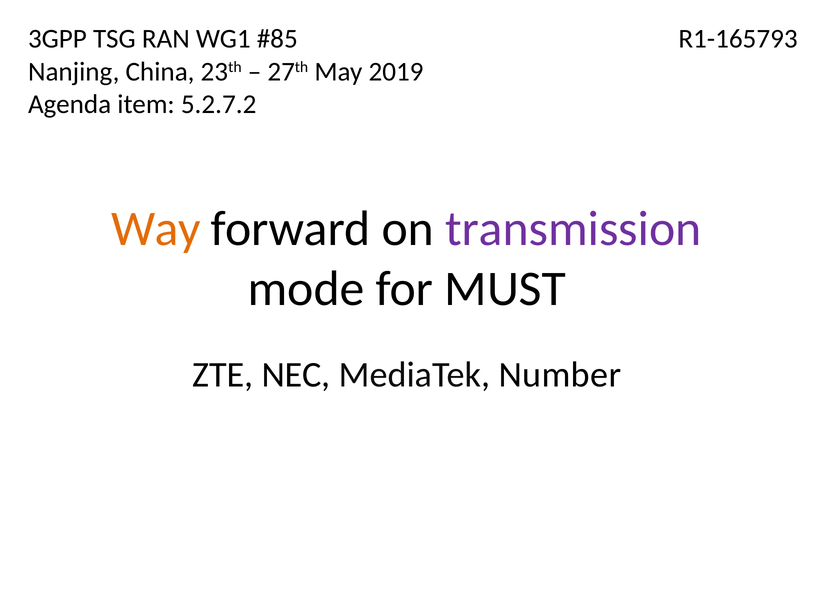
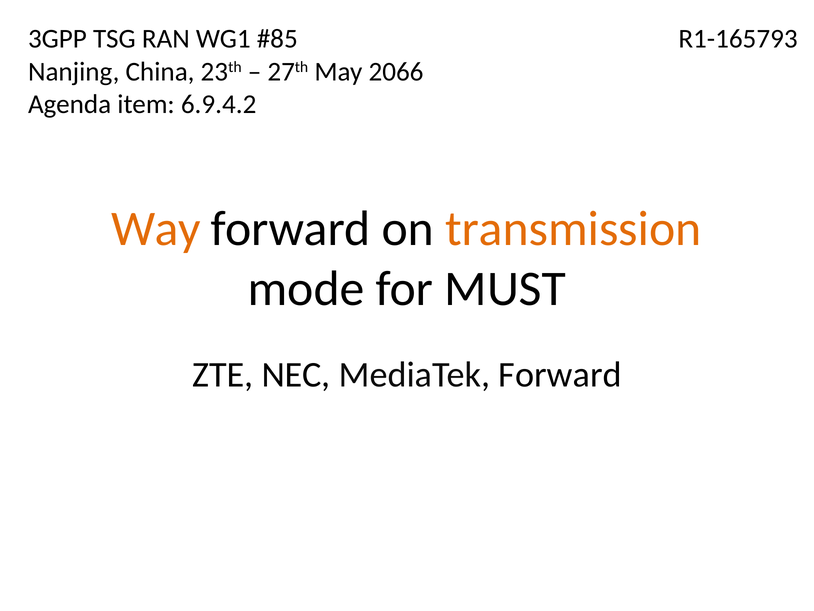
2019: 2019 -> 2066
5.2.7.2: 5.2.7.2 -> 6.9.4.2
transmission colour: purple -> orange
MediaTek Number: Number -> Forward
